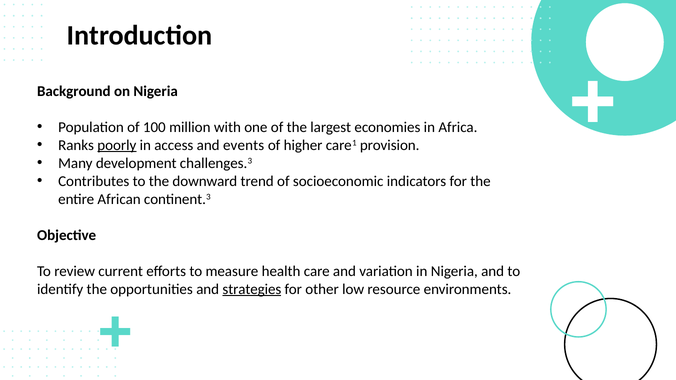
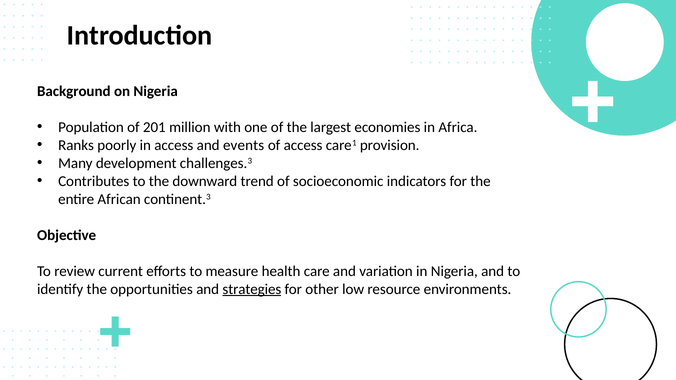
100: 100 -> 201
poorly underline: present -> none
of higher: higher -> access
